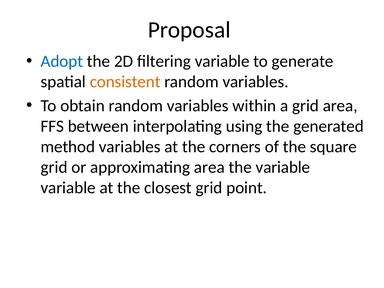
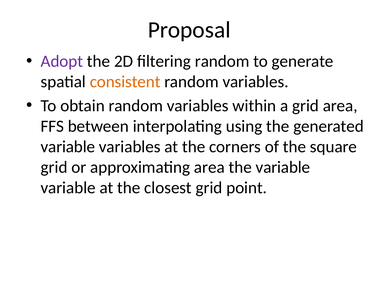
Adopt colour: blue -> purple
filtering variable: variable -> random
method at (68, 147): method -> variable
